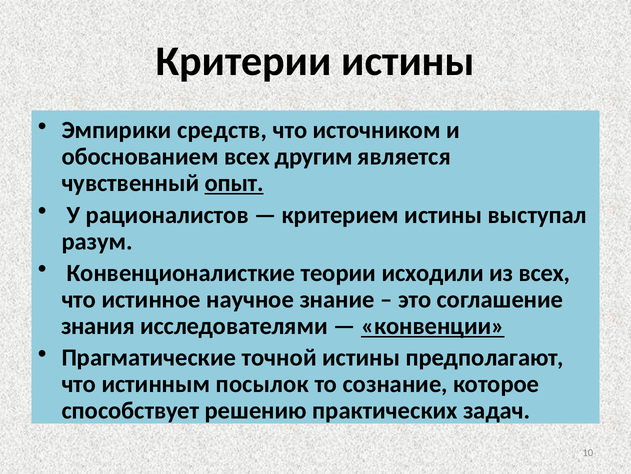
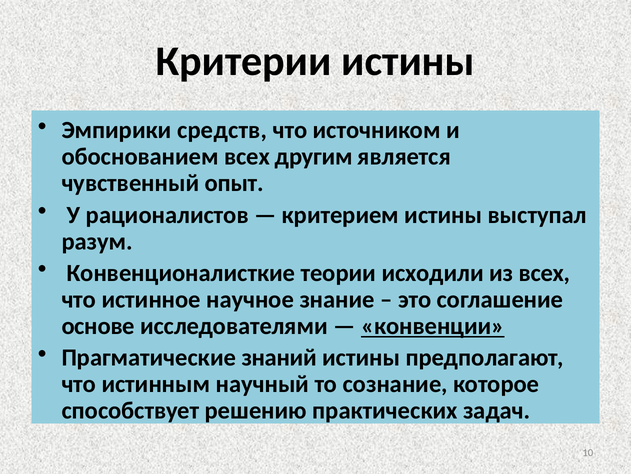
опыт underline: present -> none
знания: знания -> основе
точной: точной -> знаний
посылок: посылок -> научный
